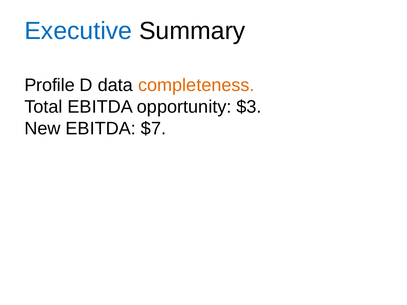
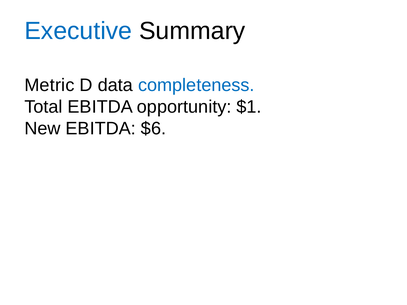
Profile: Profile -> Metric
completeness colour: orange -> blue
$3: $3 -> $1
$7: $7 -> $6
